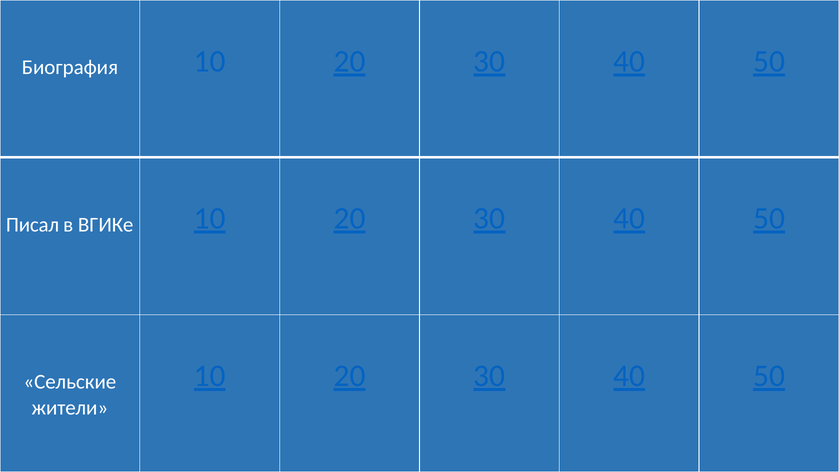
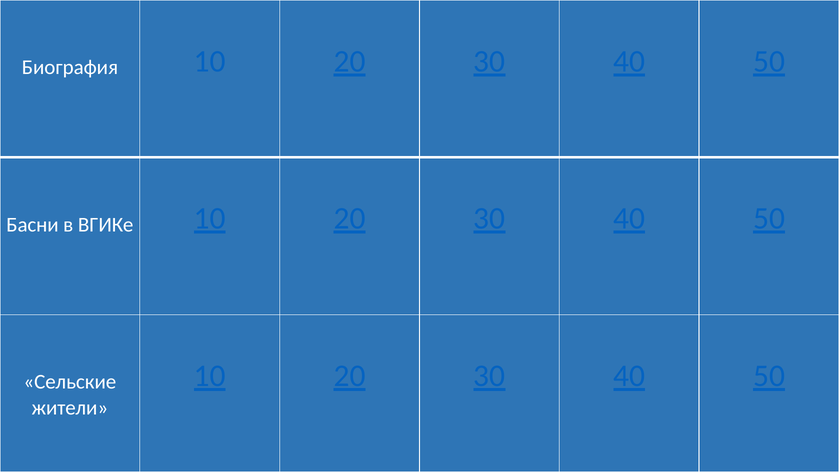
Писал: Писал -> Басни
